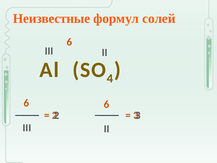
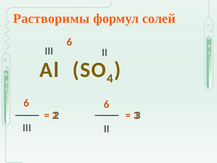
Неизвестные: Неизвестные -> Растворимы
